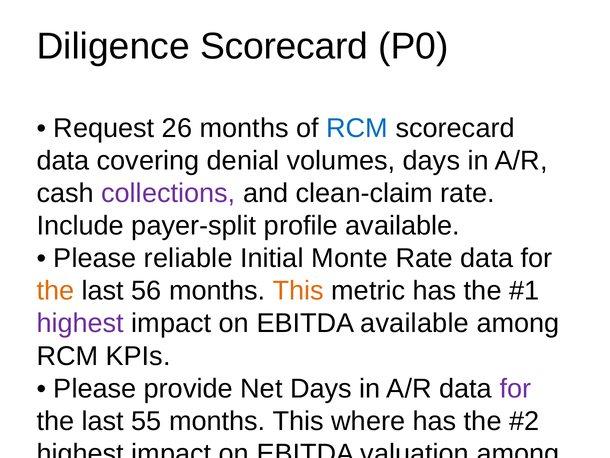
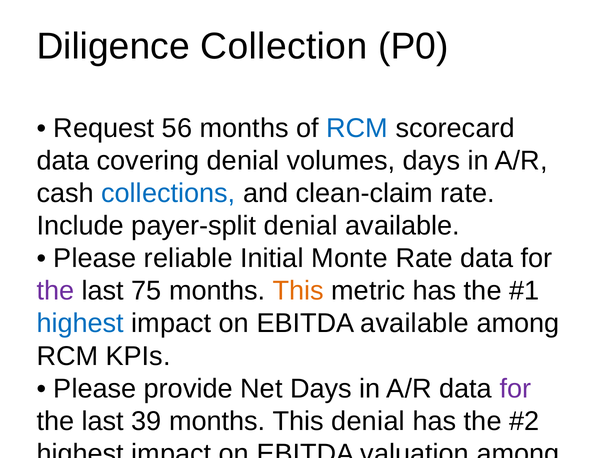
Diligence Scorecard: Scorecard -> Collection
26: 26 -> 56
collections colour: purple -> blue
payer-split profile: profile -> denial
the at (55, 291) colour: orange -> purple
56: 56 -> 75
highest at (80, 323) colour: purple -> blue
55: 55 -> 39
This where: where -> denial
